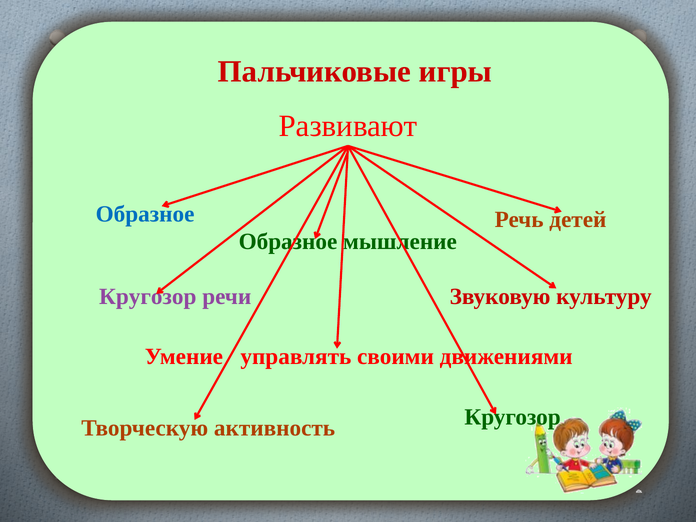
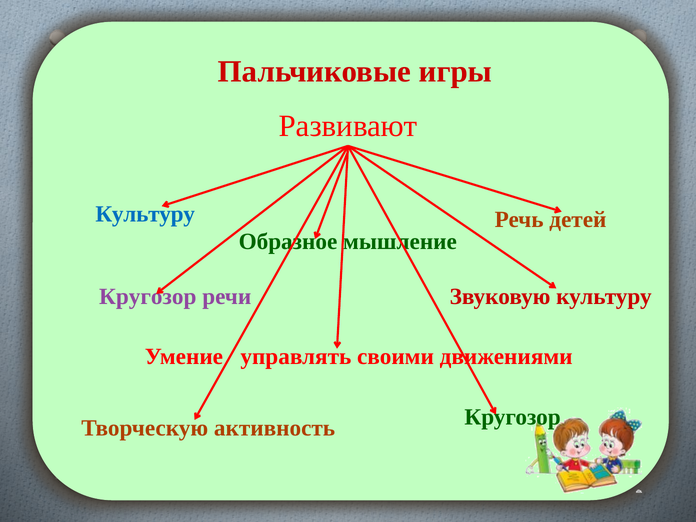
Образное at (145, 214): Образное -> Культуру
